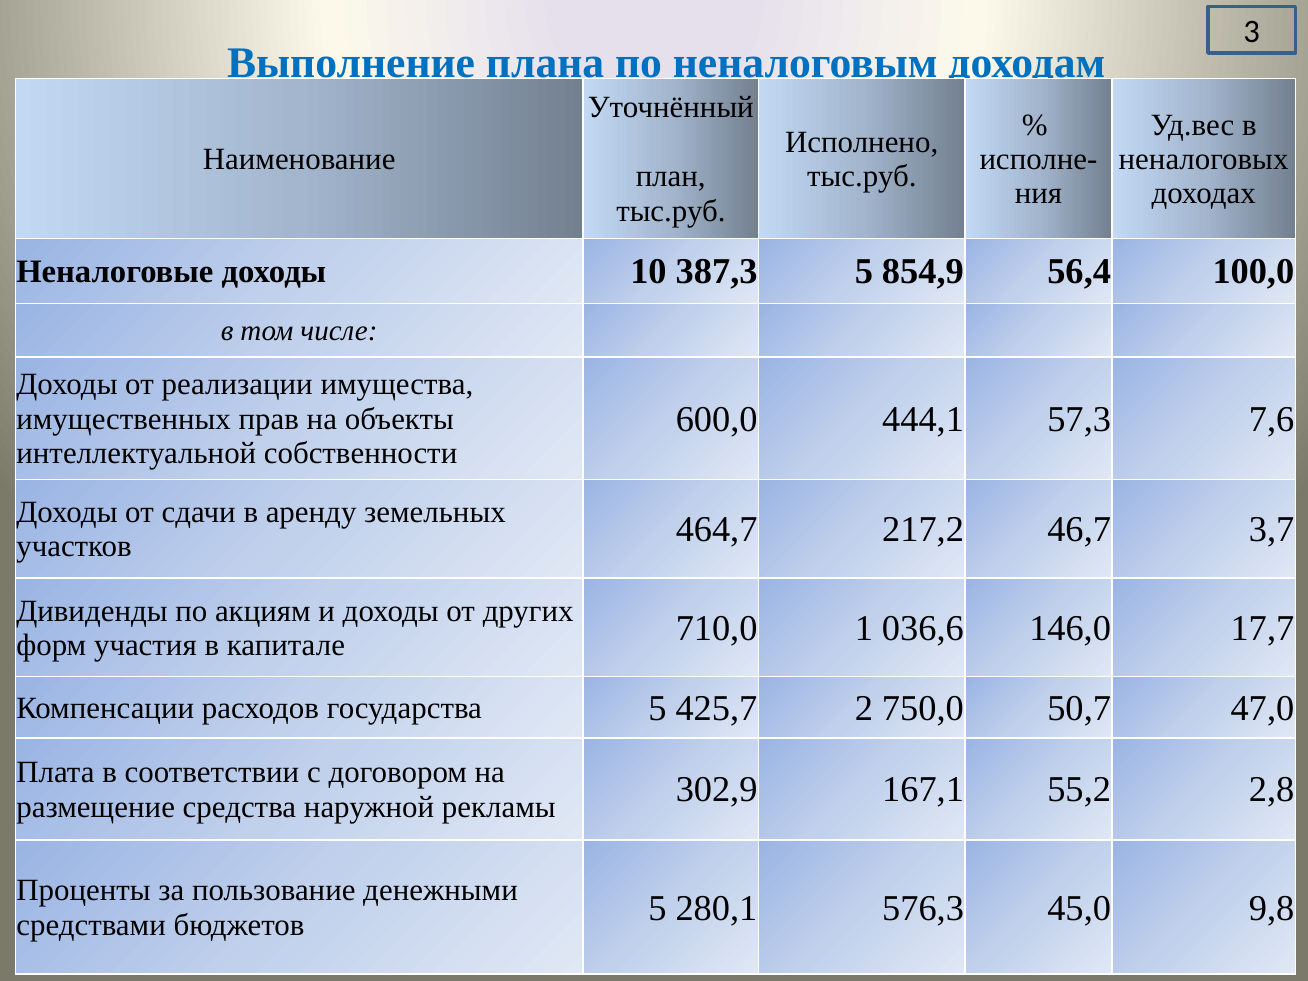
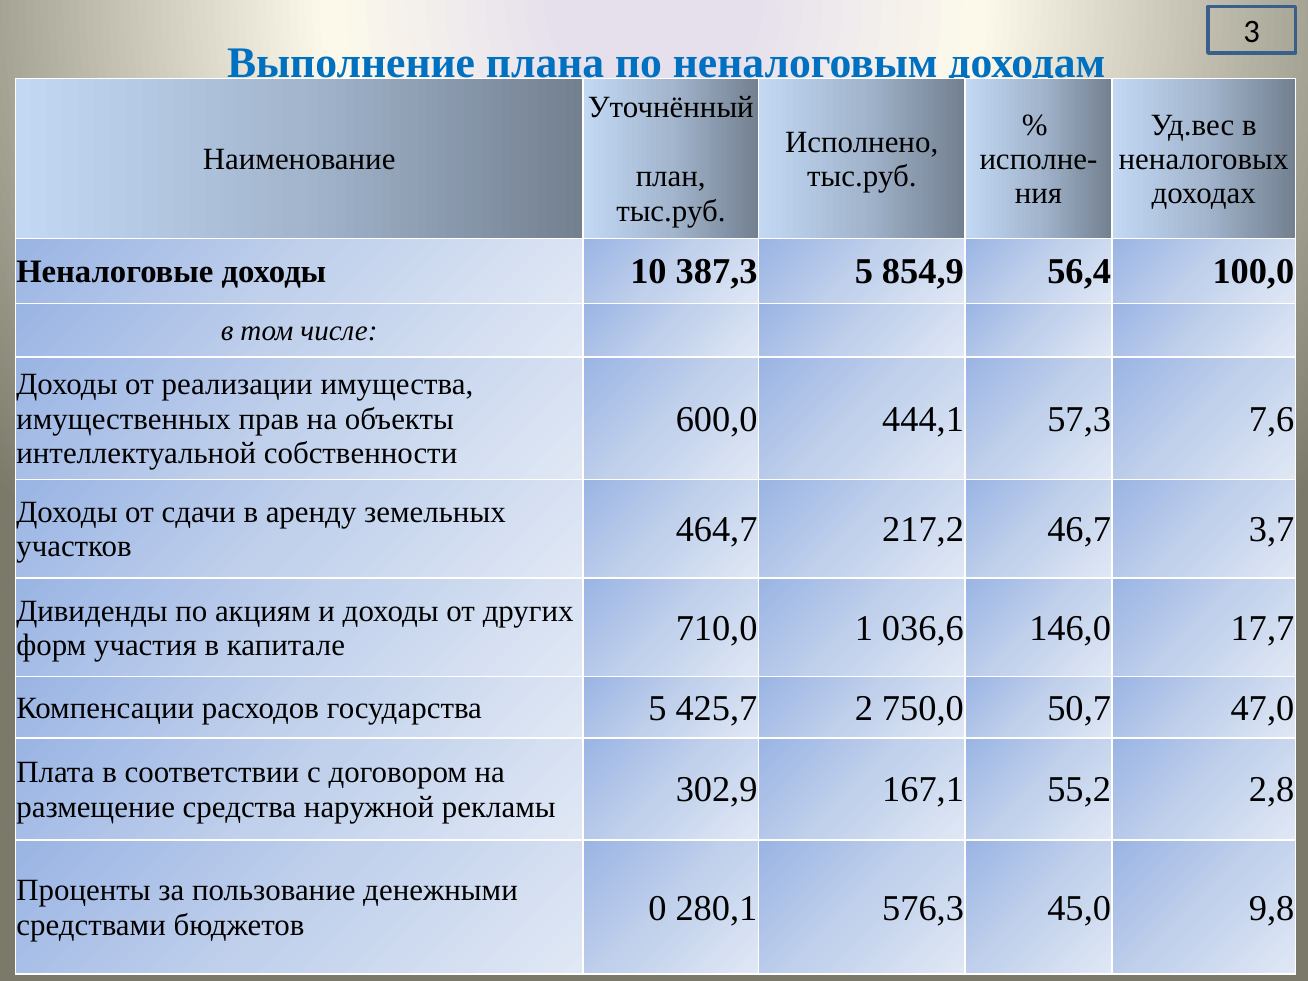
бюджетов 5: 5 -> 0
